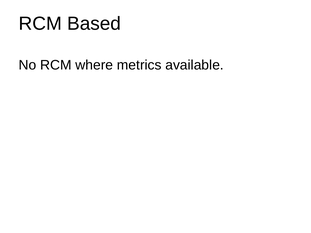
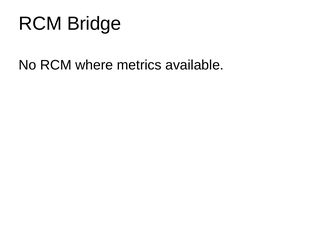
Based: Based -> Bridge
